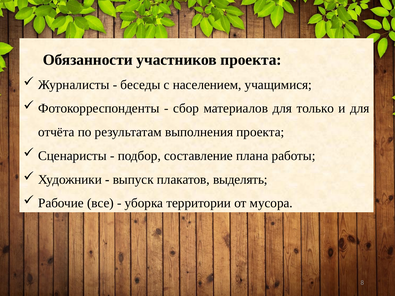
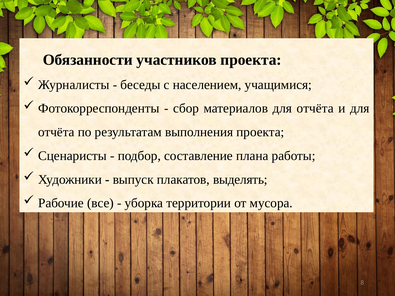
материалов для только: только -> отчёта
